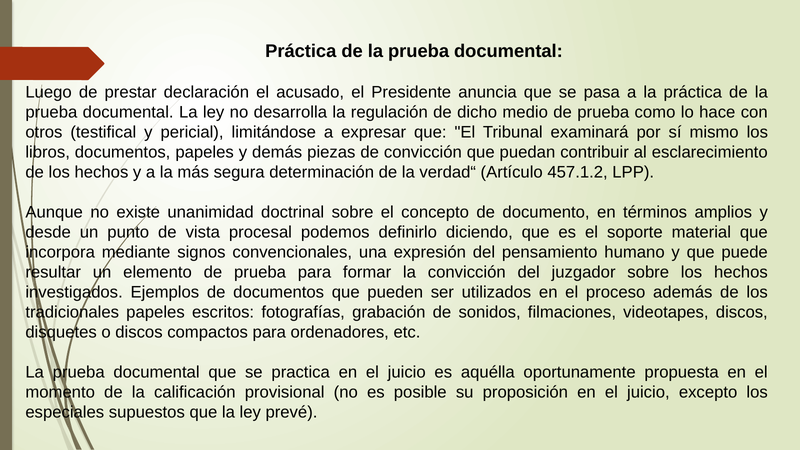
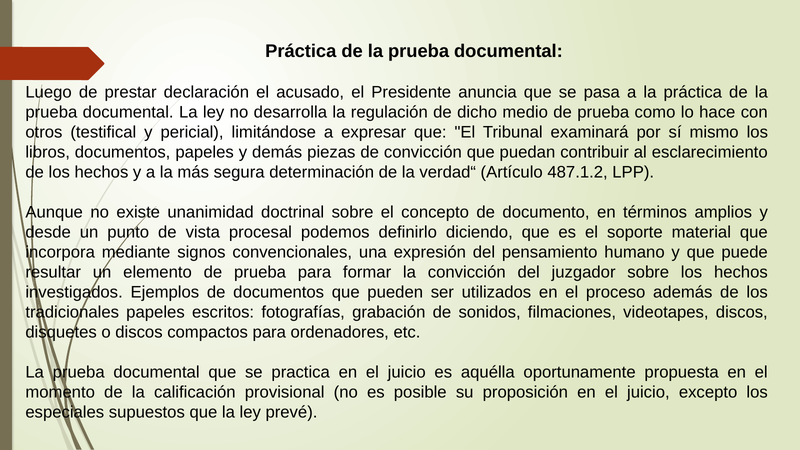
457.1.2: 457.1.2 -> 487.1.2
